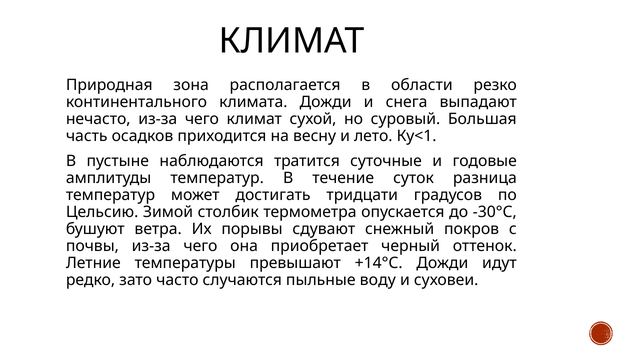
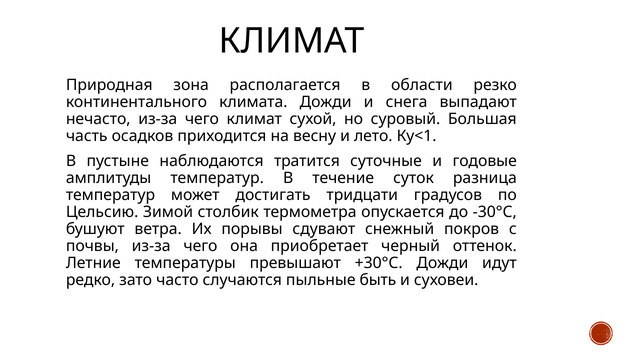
+14°C: +14°C -> +30°C
воду: воду -> быть
